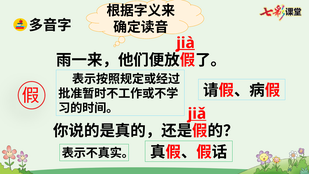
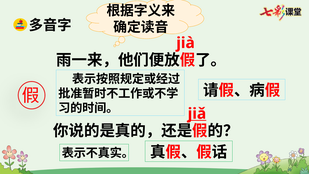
jià underline: present -> none
